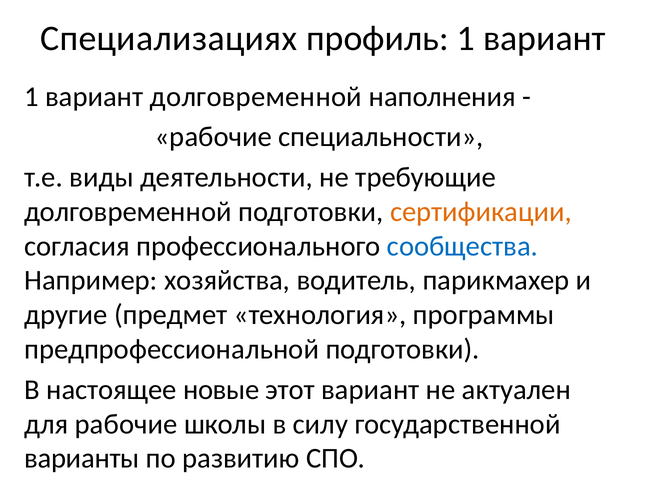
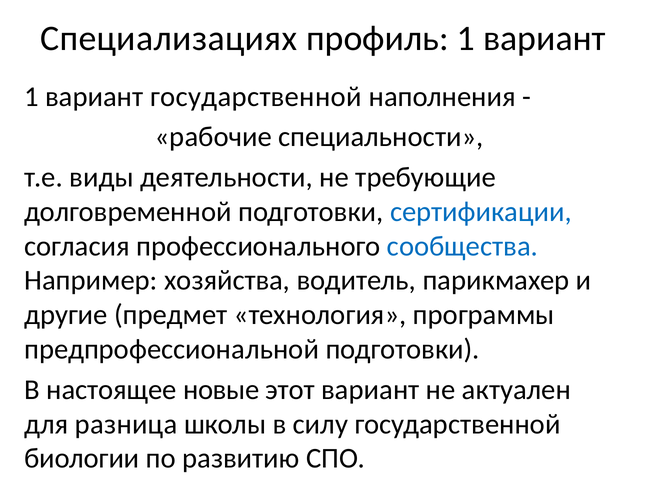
вариант долговременной: долговременной -> государственной
сертификации colour: orange -> blue
для рабочие: рабочие -> разница
варианты: варианты -> биологии
